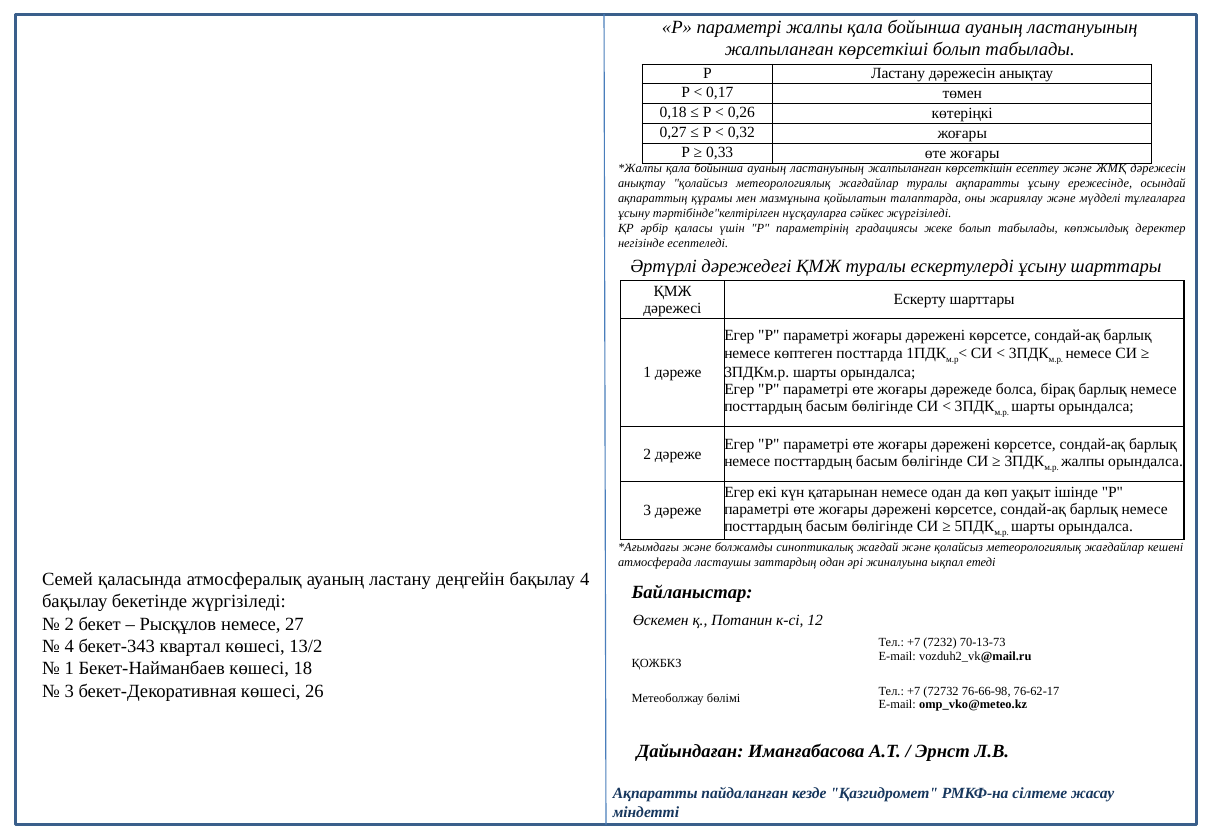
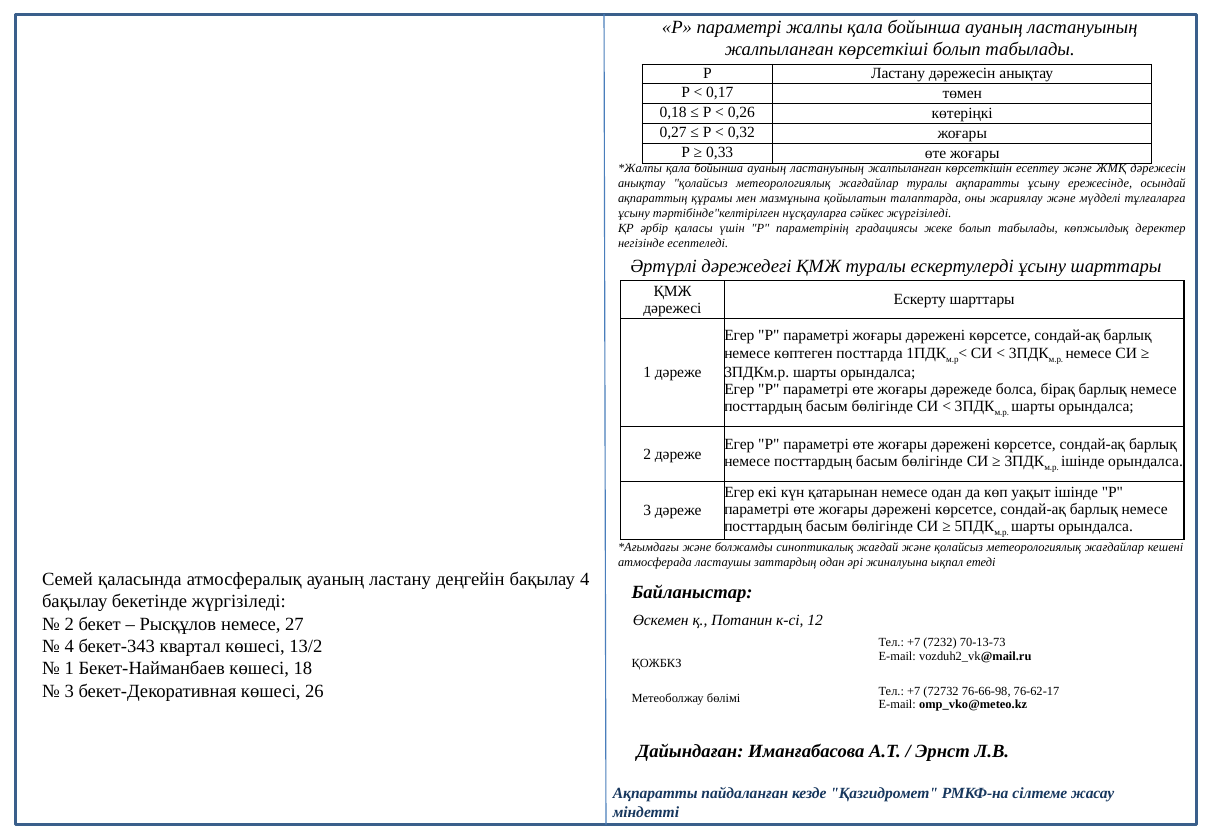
жалпы at (1083, 461): жалпы -> ішінде
